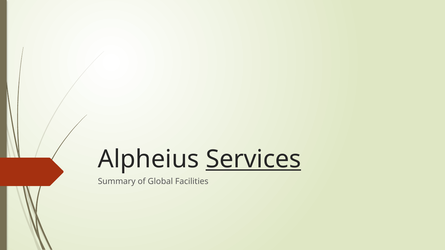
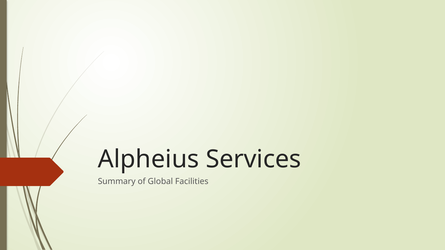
Services underline: present -> none
